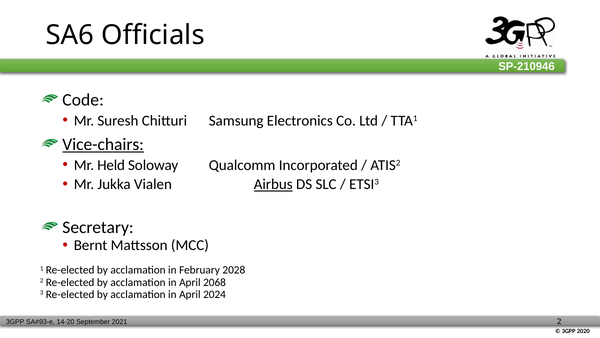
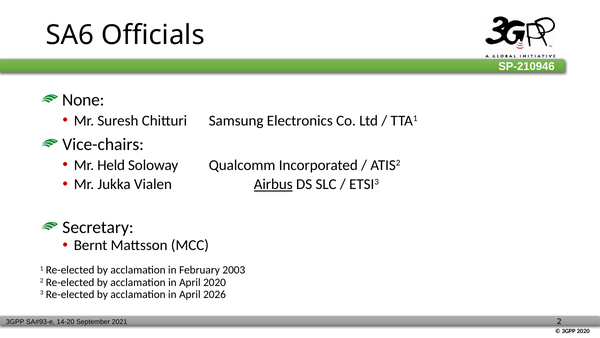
Code: Code -> None
Vice-chairs underline: present -> none
2028: 2028 -> 2003
April 2068: 2068 -> 2020
2024: 2024 -> 2026
